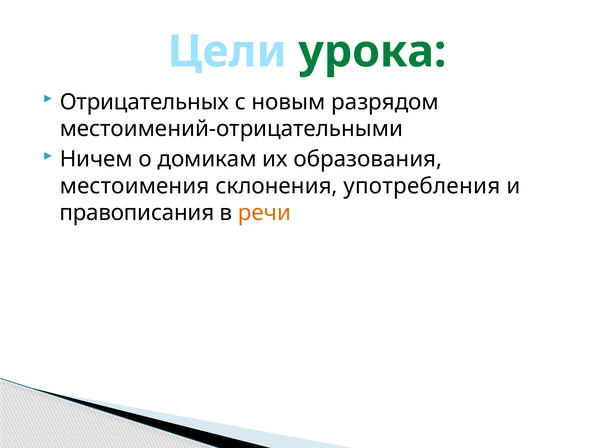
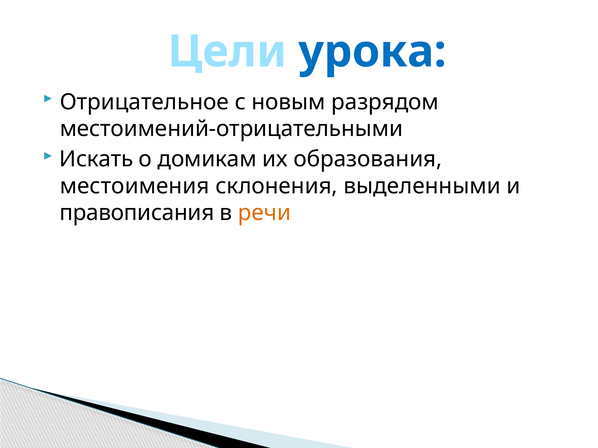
урока colour: green -> blue
Отрицательных: Отрицательных -> Отрицательное
Ничем: Ничем -> Искать
употребления: употребления -> выделенными
